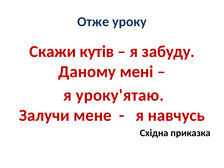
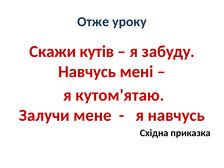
Даному at (87, 72): Даному -> Навчусь
уроку'ятаю: уроку'ятаю -> кутом'ятаю
